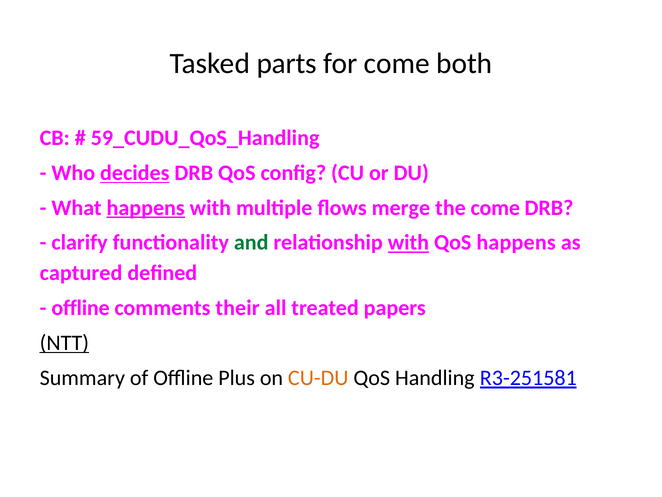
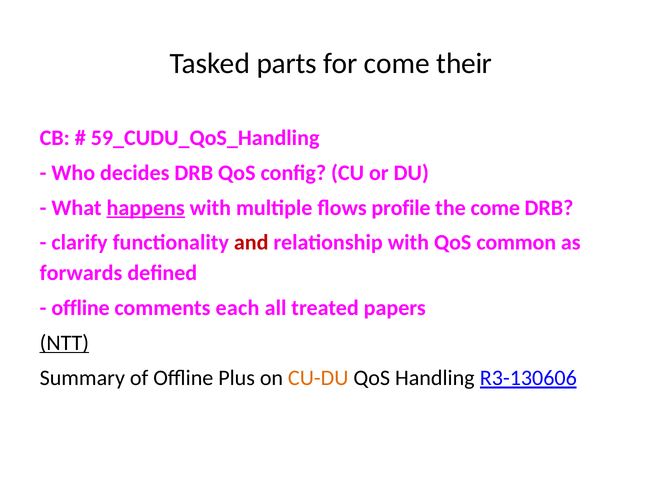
both: both -> their
decides underline: present -> none
merge: merge -> profile
and colour: green -> red
with at (408, 242) underline: present -> none
QoS happens: happens -> common
captured: captured -> forwards
their: their -> each
R3-251581: R3-251581 -> R3-130606
